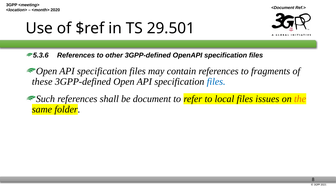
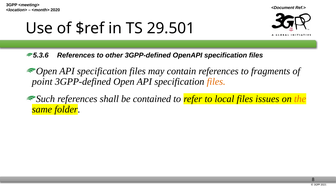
these: these -> point
files at (216, 82) colour: blue -> orange
document: document -> contained
